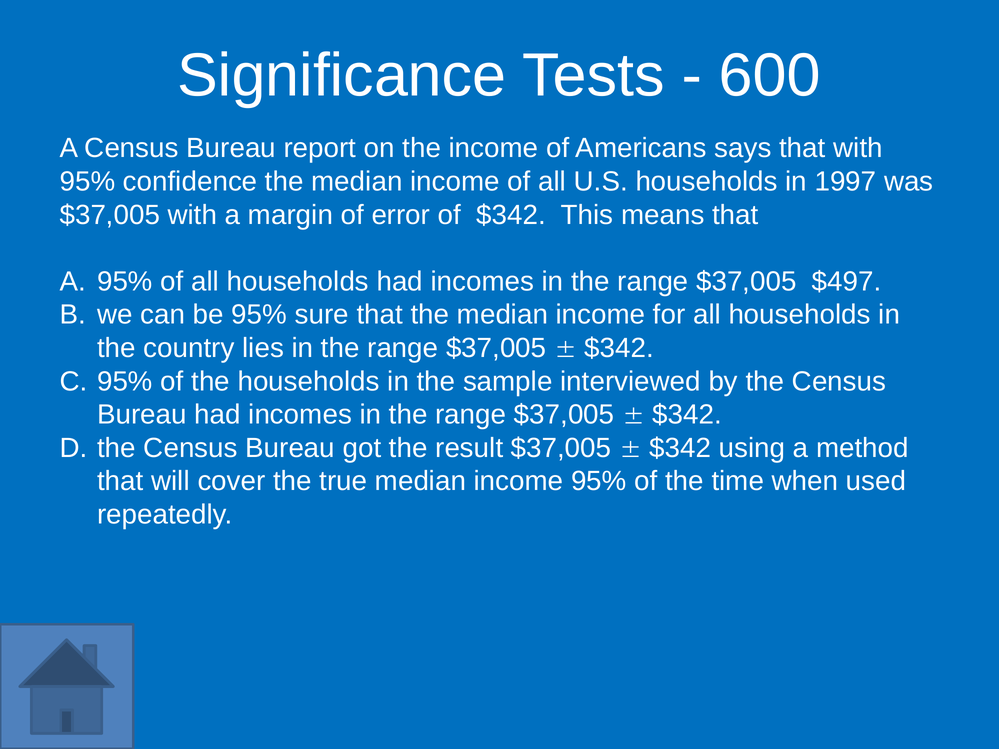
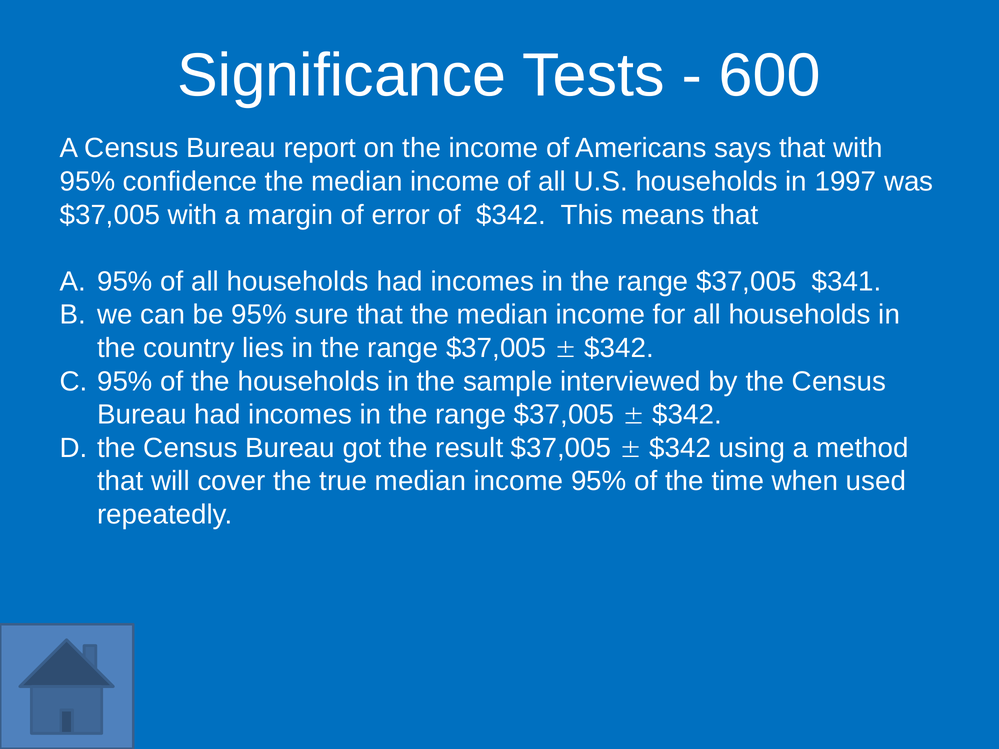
$497: $497 -> $341
